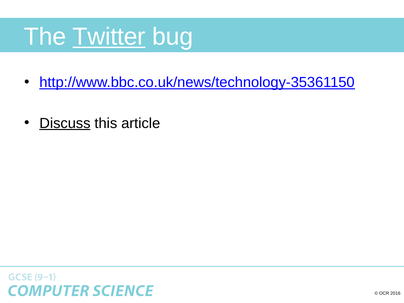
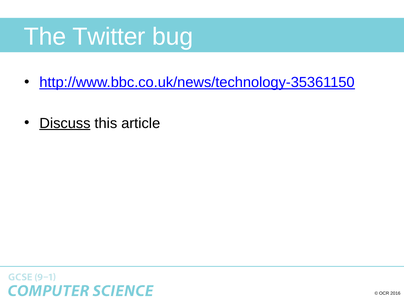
Twitter underline: present -> none
